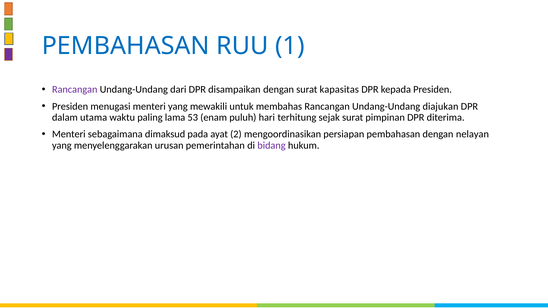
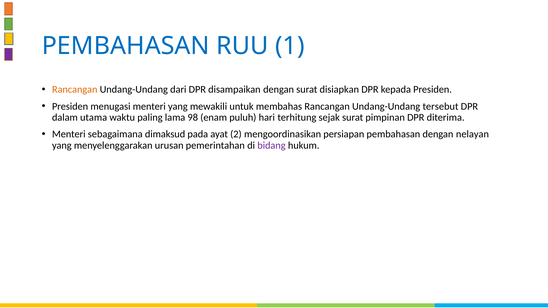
Rancangan at (75, 90) colour: purple -> orange
kapasitas: kapasitas -> disiapkan
diajukan: diajukan -> tersebut
53: 53 -> 98
